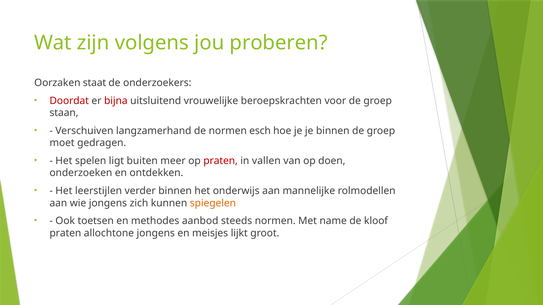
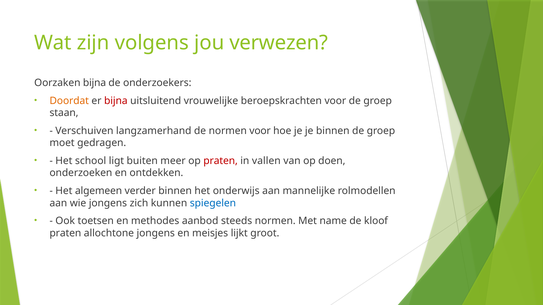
proberen: proberen -> verwezen
Oorzaken staat: staat -> bijna
Doordat colour: red -> orange
normen esch: esch -> voor
spelen: spelen -> school
leerstijlen: leerstijlen -> algemeen
spiegelen colour: orange -> blue
